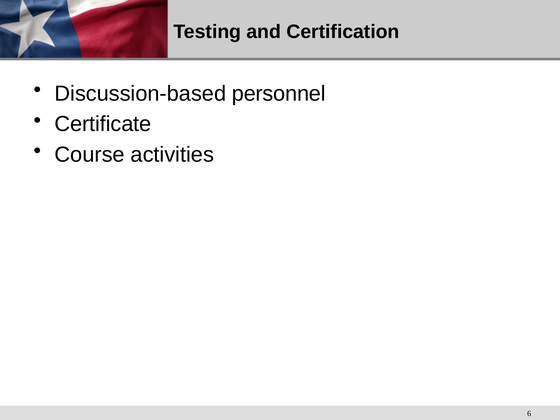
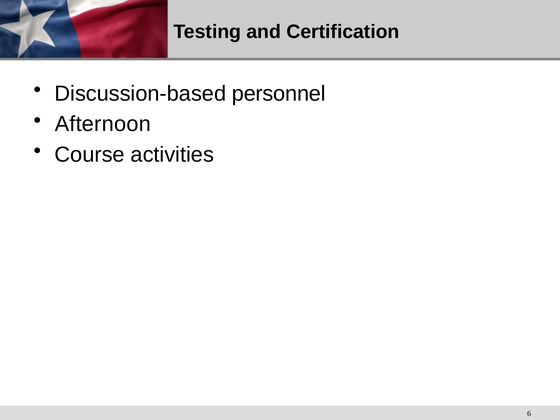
Certificate: Certificate -> Afternoon
